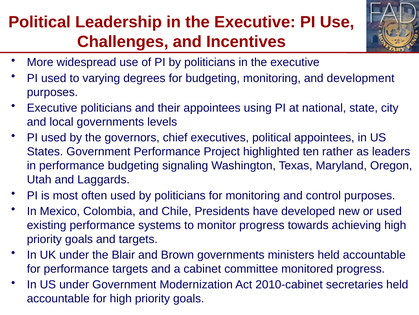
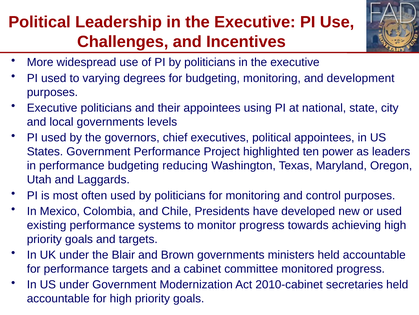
rather: rather -> power
signaling: signaling -> reducing
